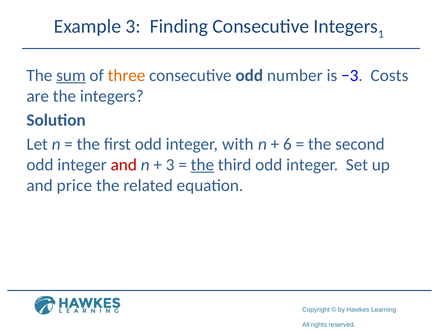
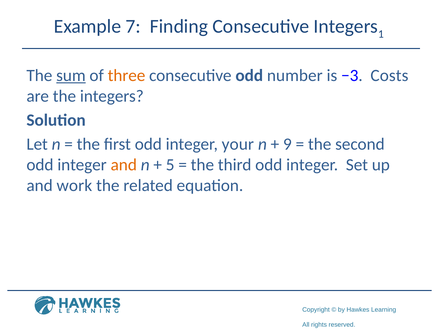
Example 3: 3 -> 7
with: with -> your
6: 6 -> 9
and at (124, 165) colour: red -> orange
3 at (170, 165): 3 -> 5
the at (202, 165) underline: present -> none
price: price -> work
